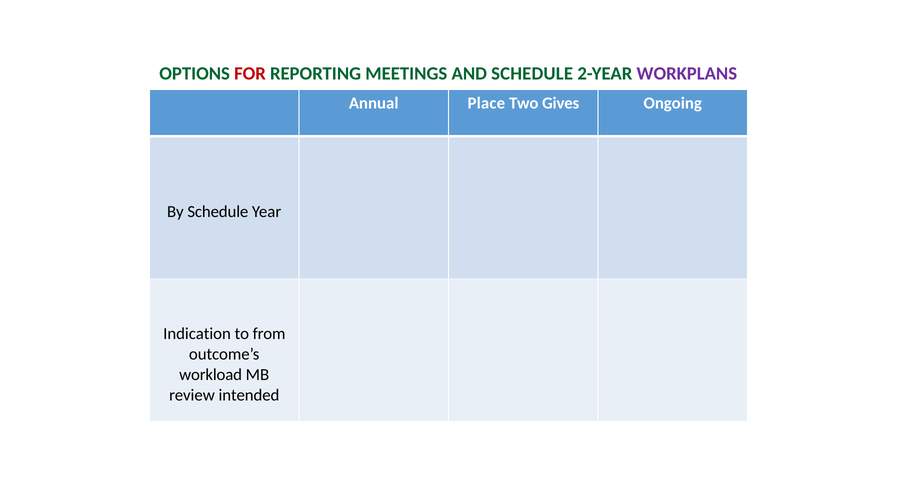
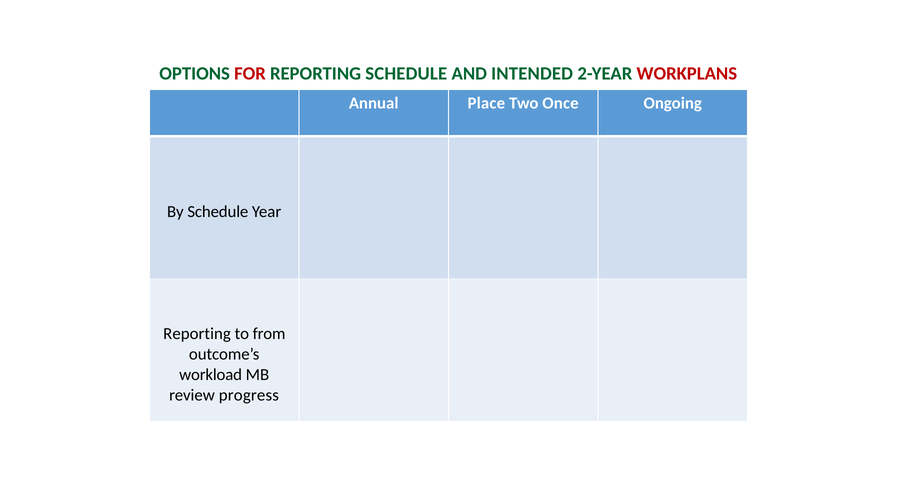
REPORTING MEETINGS: MEETINGS -> SCHEDULE
AND SCHEDULE: SCHEDULE -> INTENDED
WORKPLANS colour: purple -> red
Gives: Gives -> Once
Indication at (197, 334): Indication -> Reporting
intended: intended -> progress
